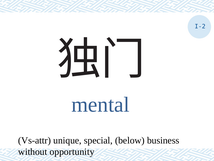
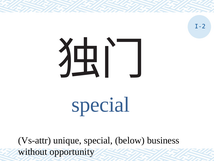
mental at (100, 104): mental -> special
